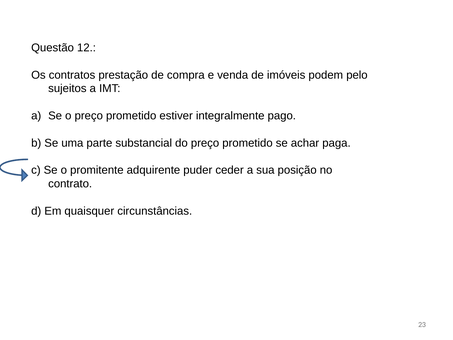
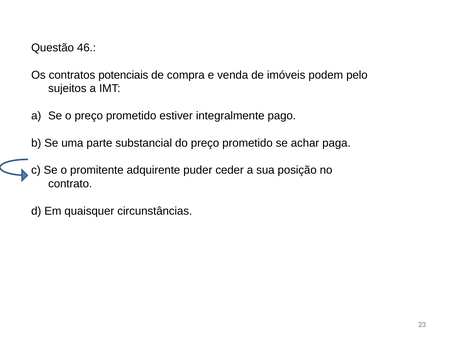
12: 12 -> 46
prestação: prestação -> potenciais
